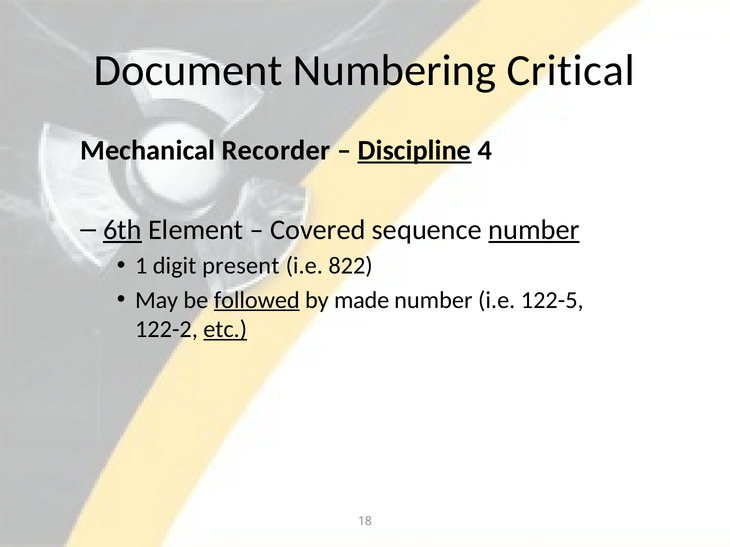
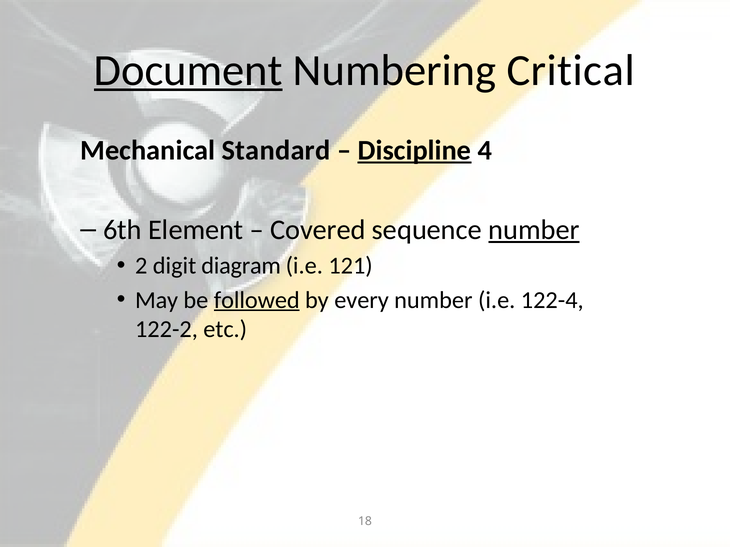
Document underline: none -> present
Recorder: Recorder -> Standard
6th underline: present -> none
1: 1 -> 2
present: present -> diagram
822: 822 -> 121
made: made -> every
122-5: 122-5 -> 122-4
etc underline: present -> none
